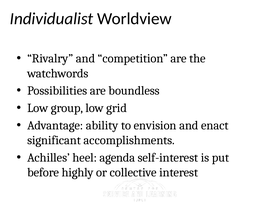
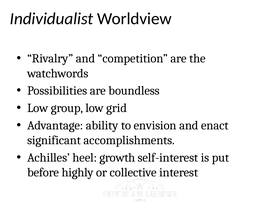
agenda: agenda -> growth
